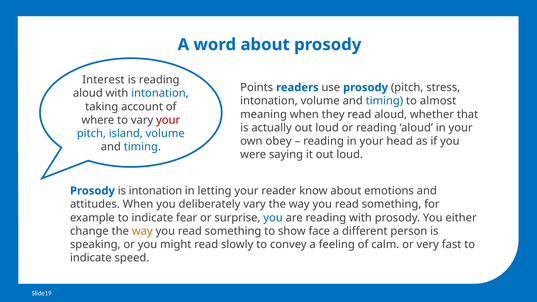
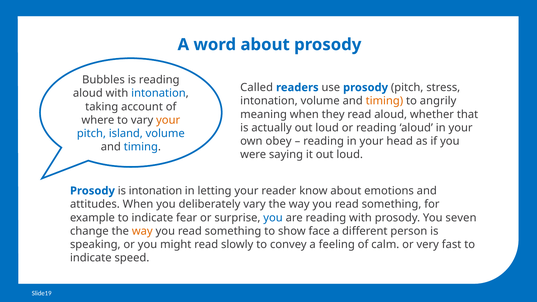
Interest: Interest -> Bubbles
Points: Points -> Called
timing at (384, 101) colour: blue -> orange
almost: almost -> angrily
your at (168, 120) colour: red -> orange
either: either -> seven
